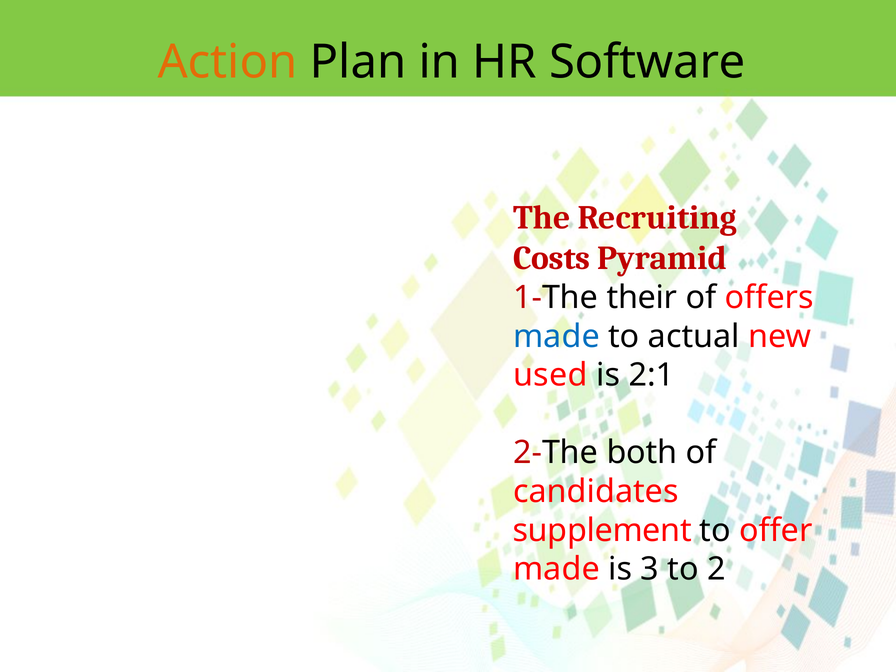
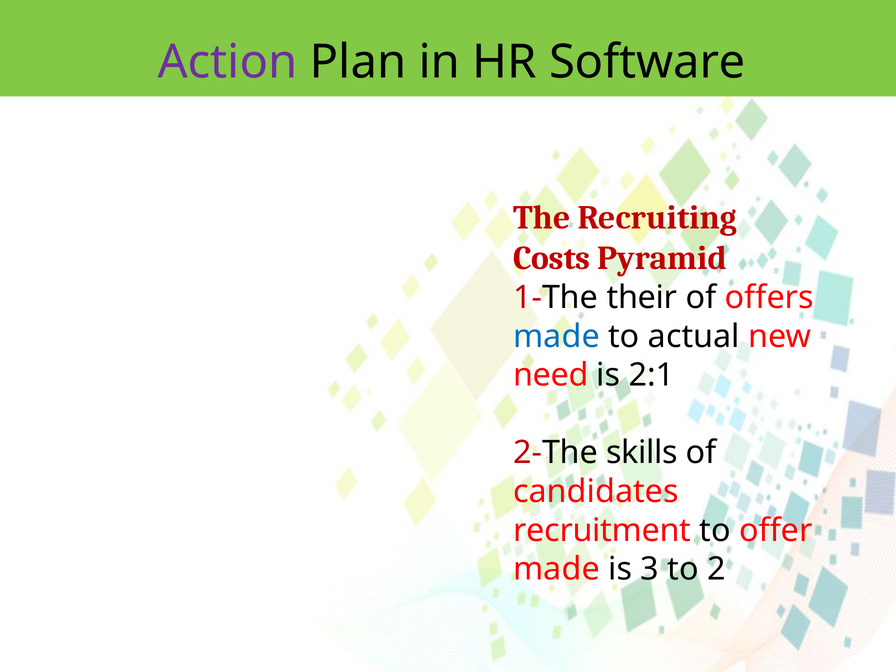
Action colour: orange -> purple
used: used -> need
both: both -> skills
supplement: supplement -> recruitment
